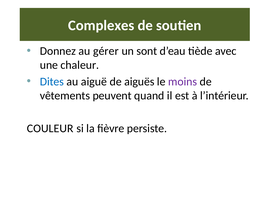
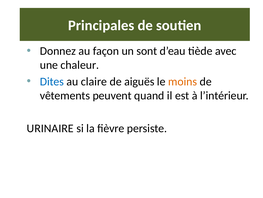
Complexes: Complexes -> Principales
gérer: gérer -> façon
aiguë: aiguë -> claire
moins colour: purple -> orange
COULEUR: COULEUR -> URINAIRE
